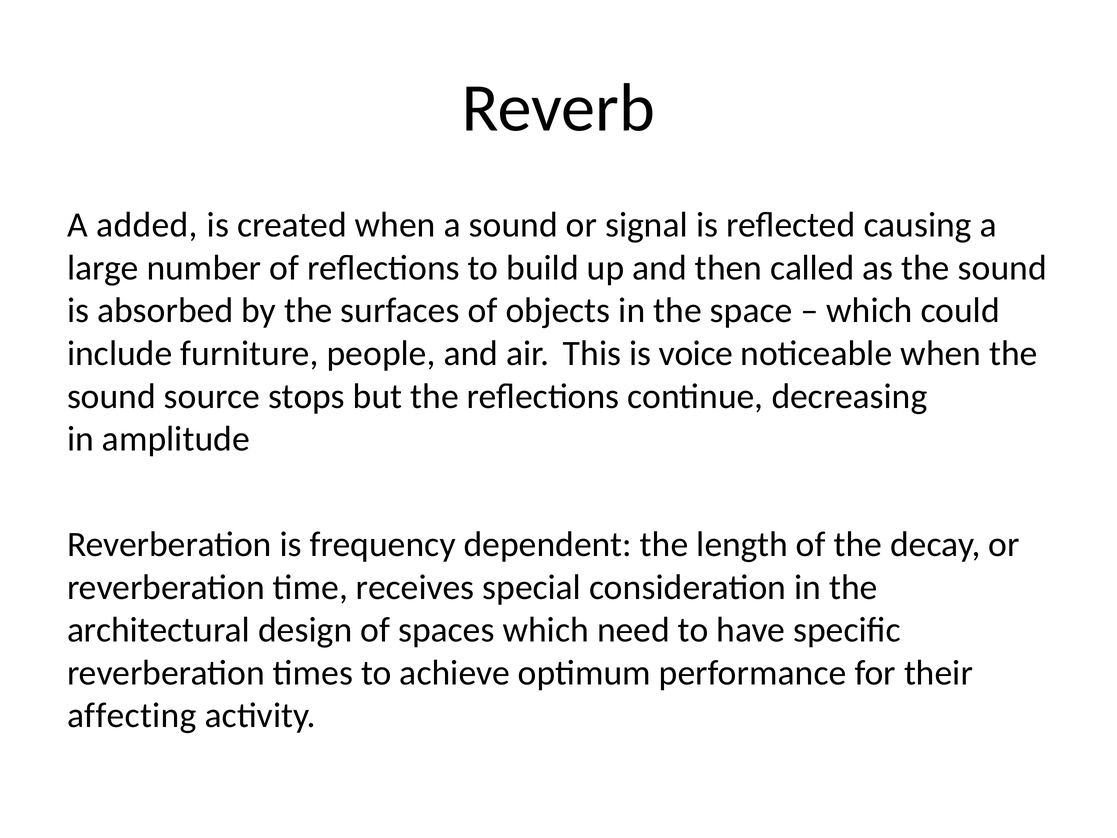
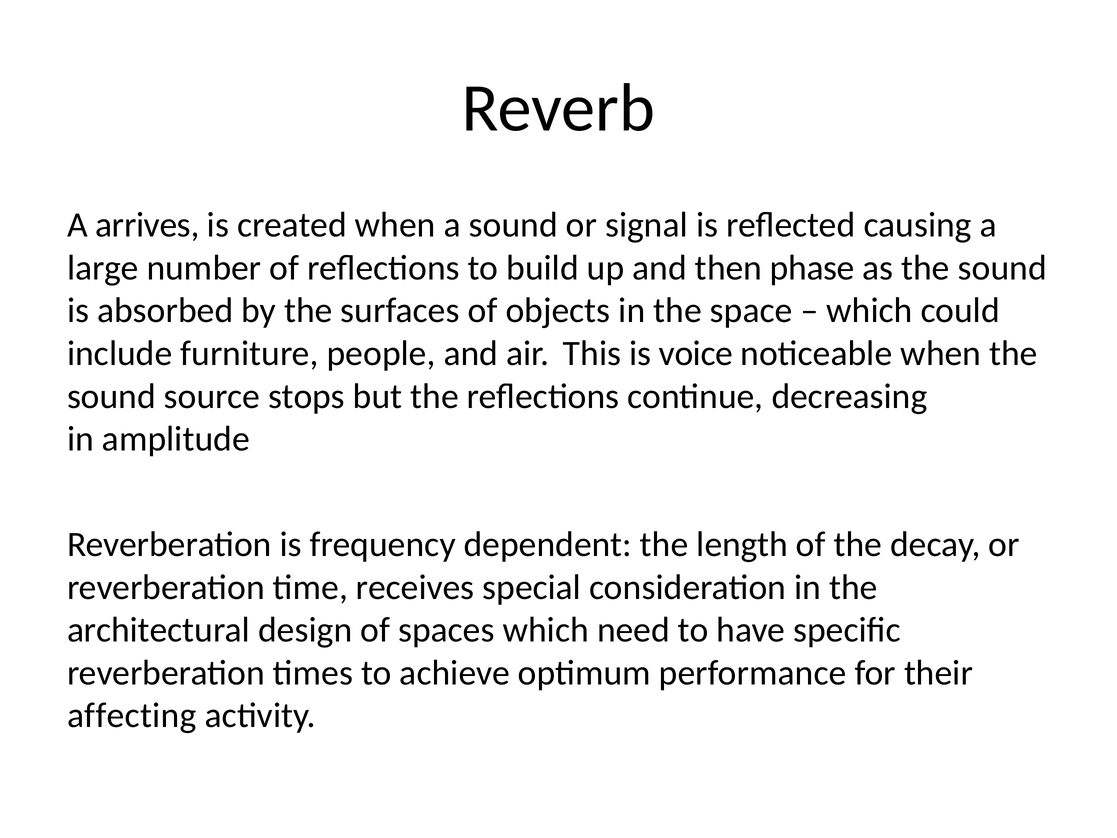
added: added -> arrives
called: called -> phase
